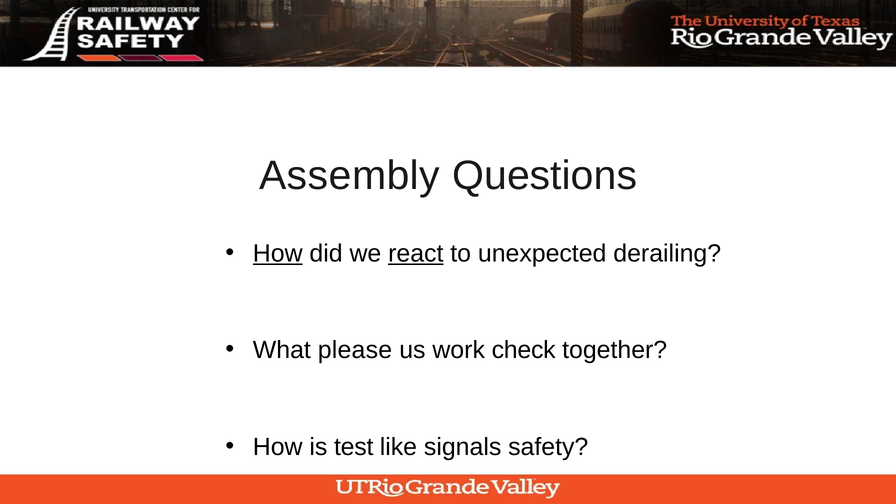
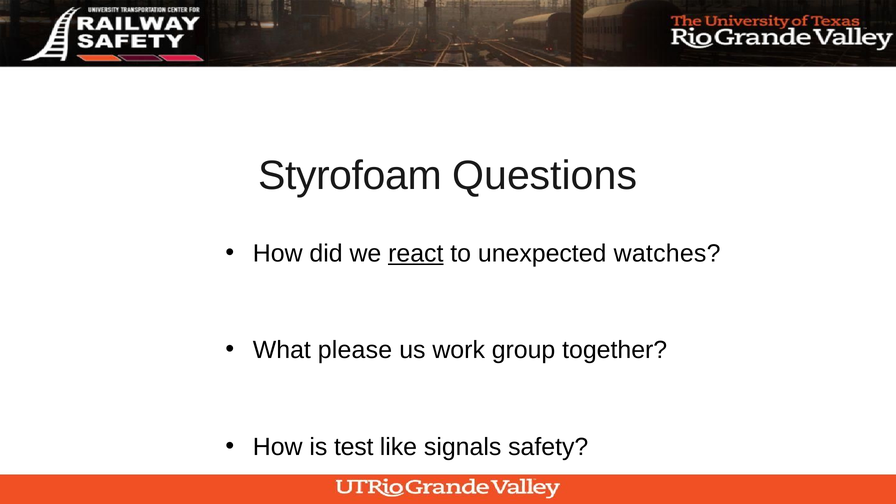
Assembly: Assembly -> Styrofoam
How at (278, 253) underline: present -> none
derailing: derailing -> watches
check: check -> group
